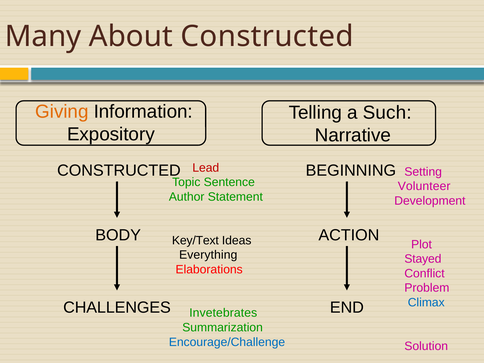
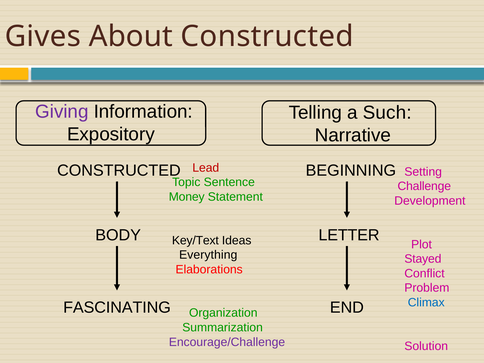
Many: Many -> Gives
Giving colour: orange -> purple
Volunteer: Volunteer -> Challenge
Author: Author -> Money
ACTION: ACTION -> LETTER
CHALLENGES: CHALLENGES -> FASCINATING
Invetebrates: Invetebrates -> Organization
Encourage/Challenge colour: blue -> purple
